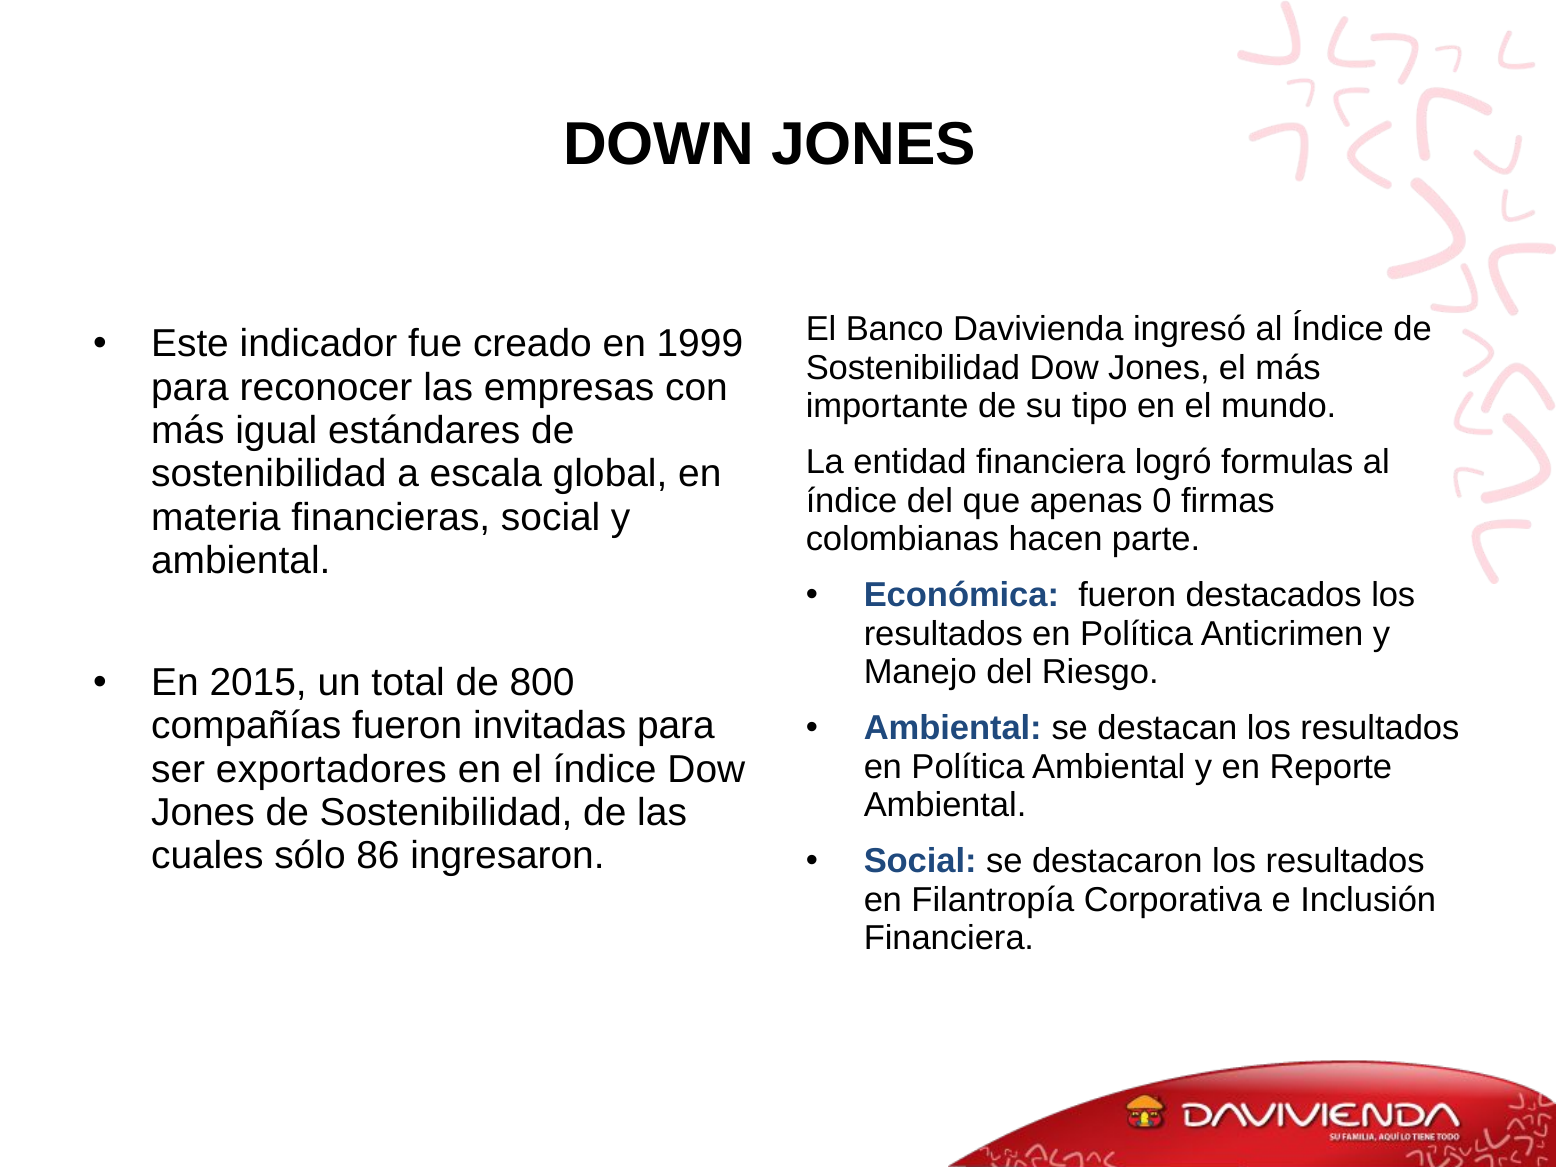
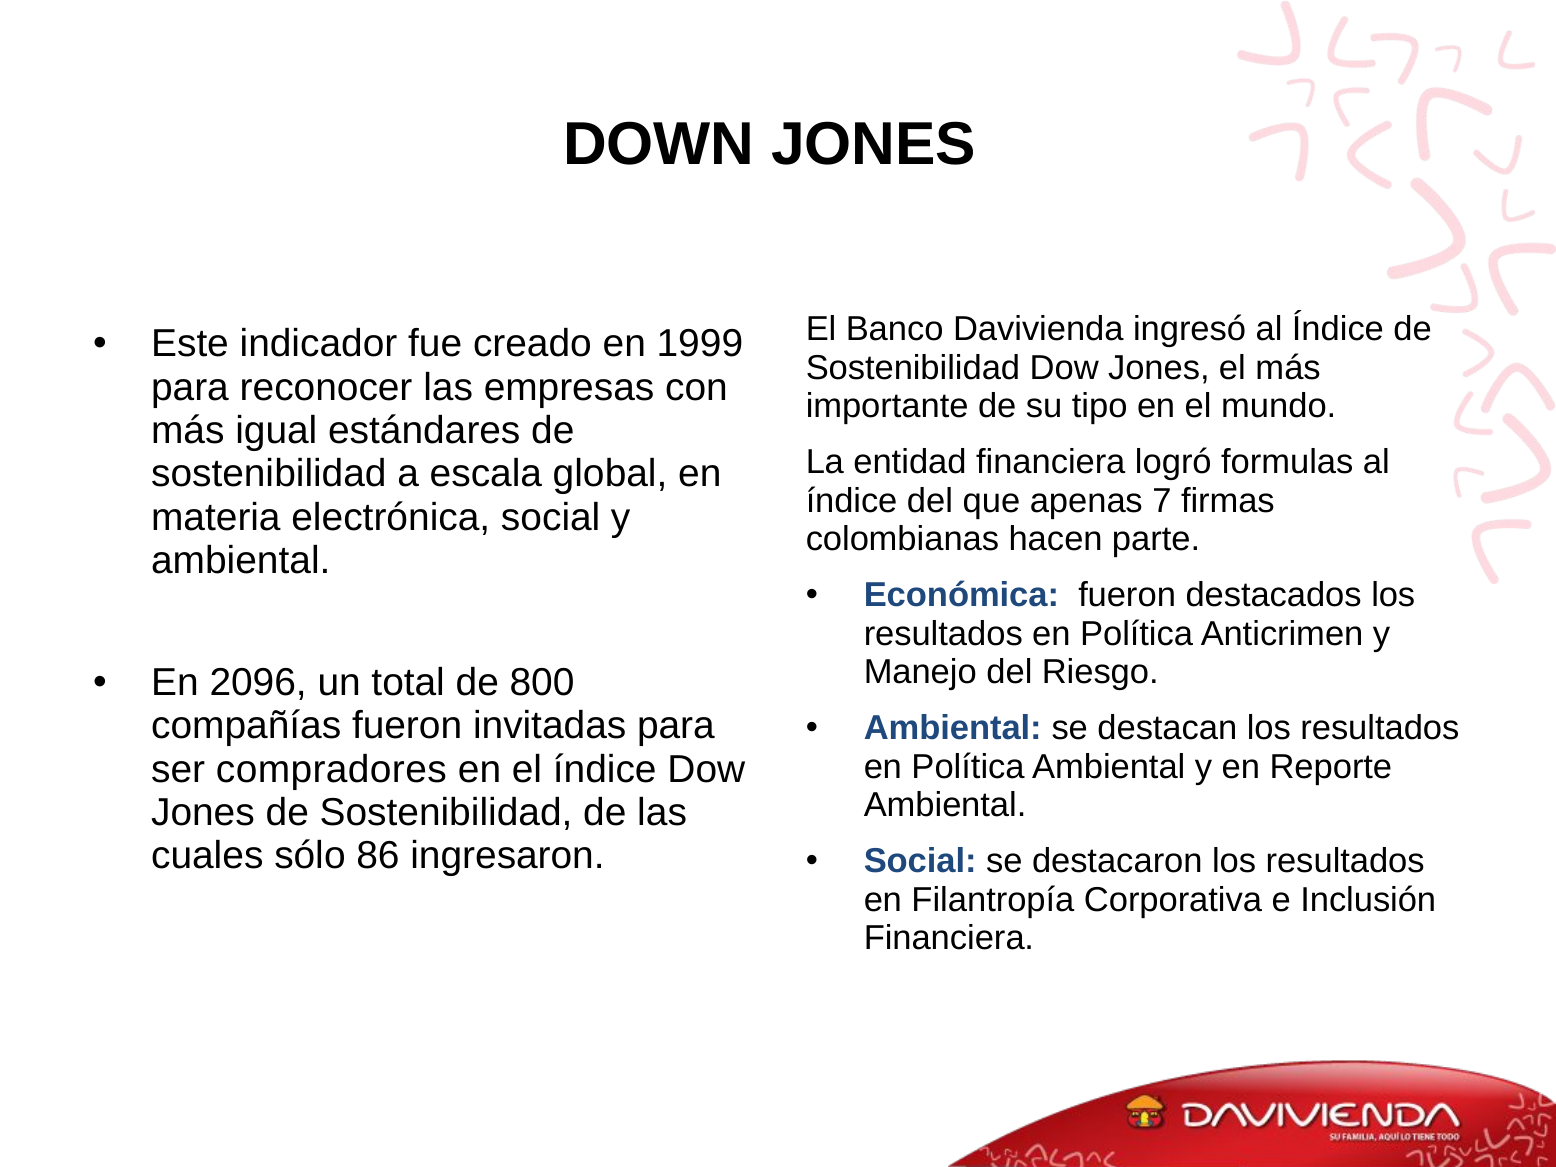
0: 0 -> 7
financieras: financieras -> electrónica
2015: 2015 -> 2096
exportadores: exportadores -> compradores
